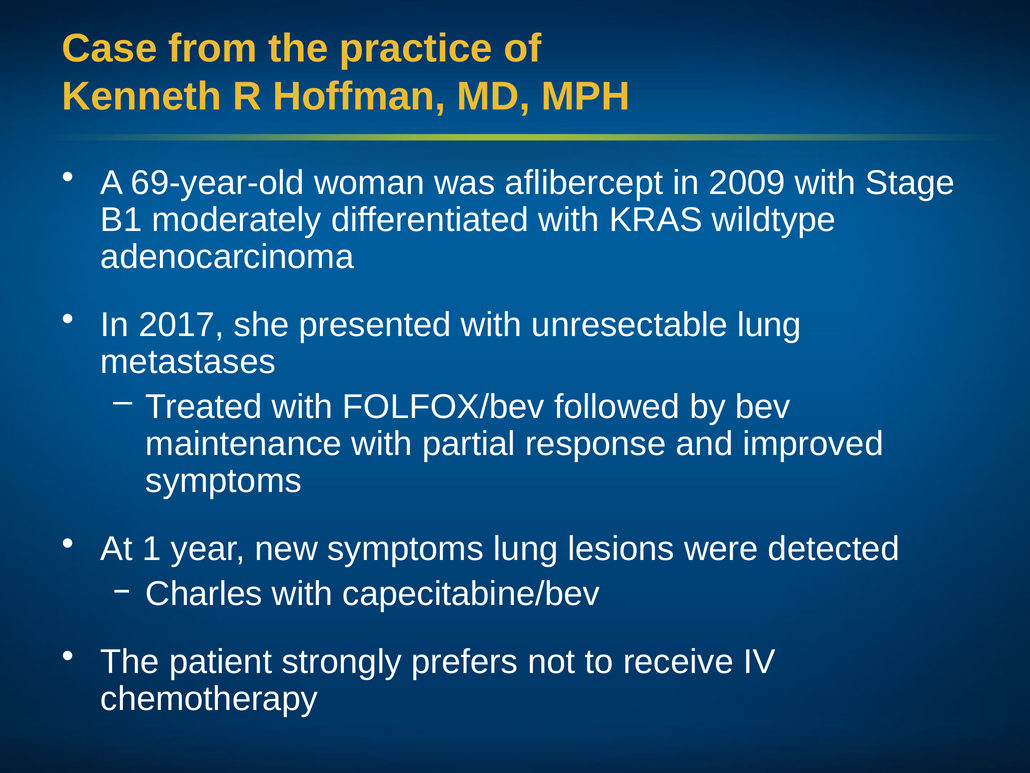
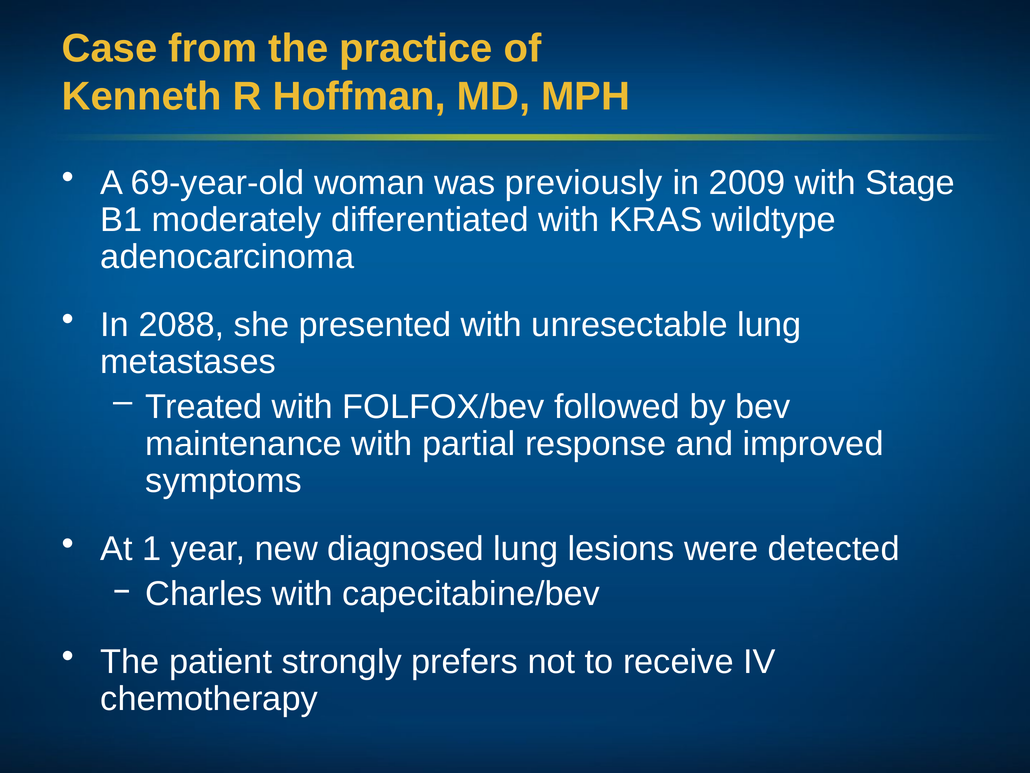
aflibercept: aflibercept -> previously
2017: 2017 -> 2088
new symptoms: symptoms -> diagnosed
